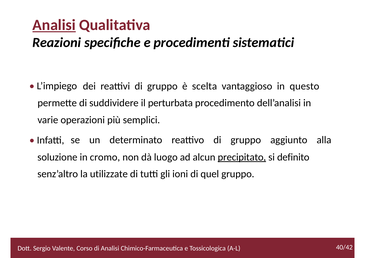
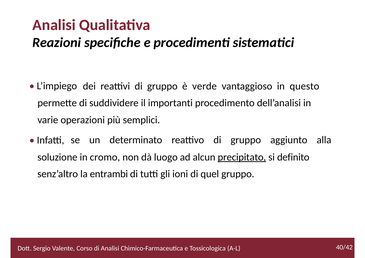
Analisi at (54, 25) underline: present -> none
scelta: scelta -> verde
perturbata: perturbata -> importanti
utilizzate: utilizzate -> entrambi
